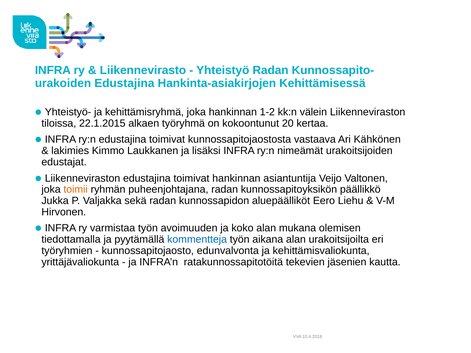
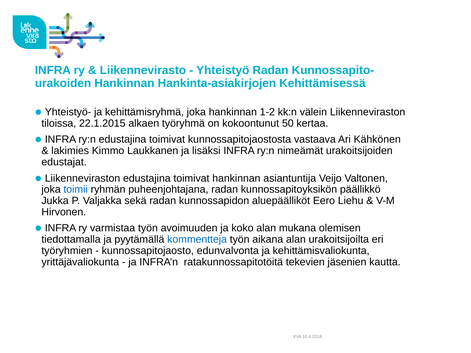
Edustajina at (124, 83): Edustajina -> Hankinnan
20: 20 -> 50
toimii colour: orange -> blue
